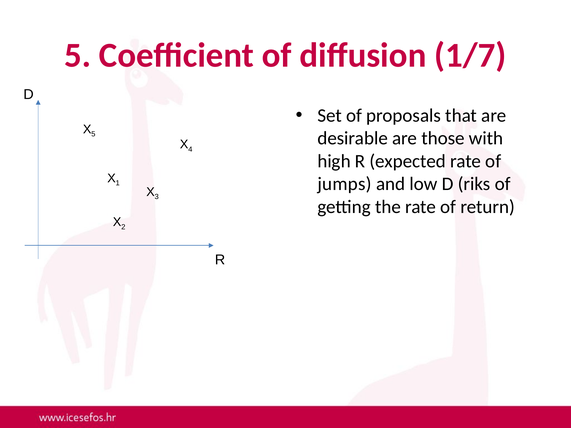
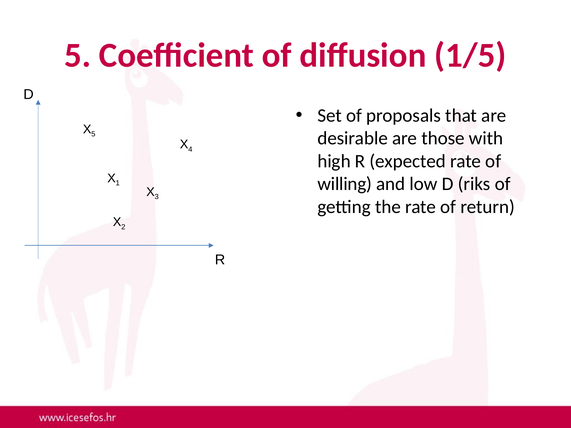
1/7: 1/7 -> 1/5
jumps: jumps -> willing
